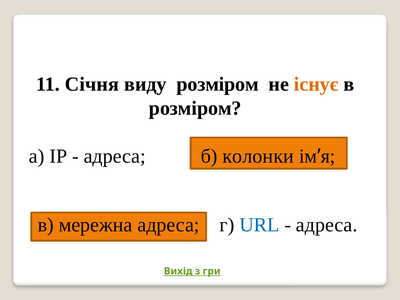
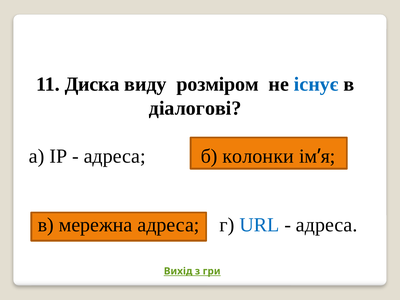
Січня: Січня -> Диска
існує colour: orange -> blue
розміром at (195, 108): розміром -> діалогові
